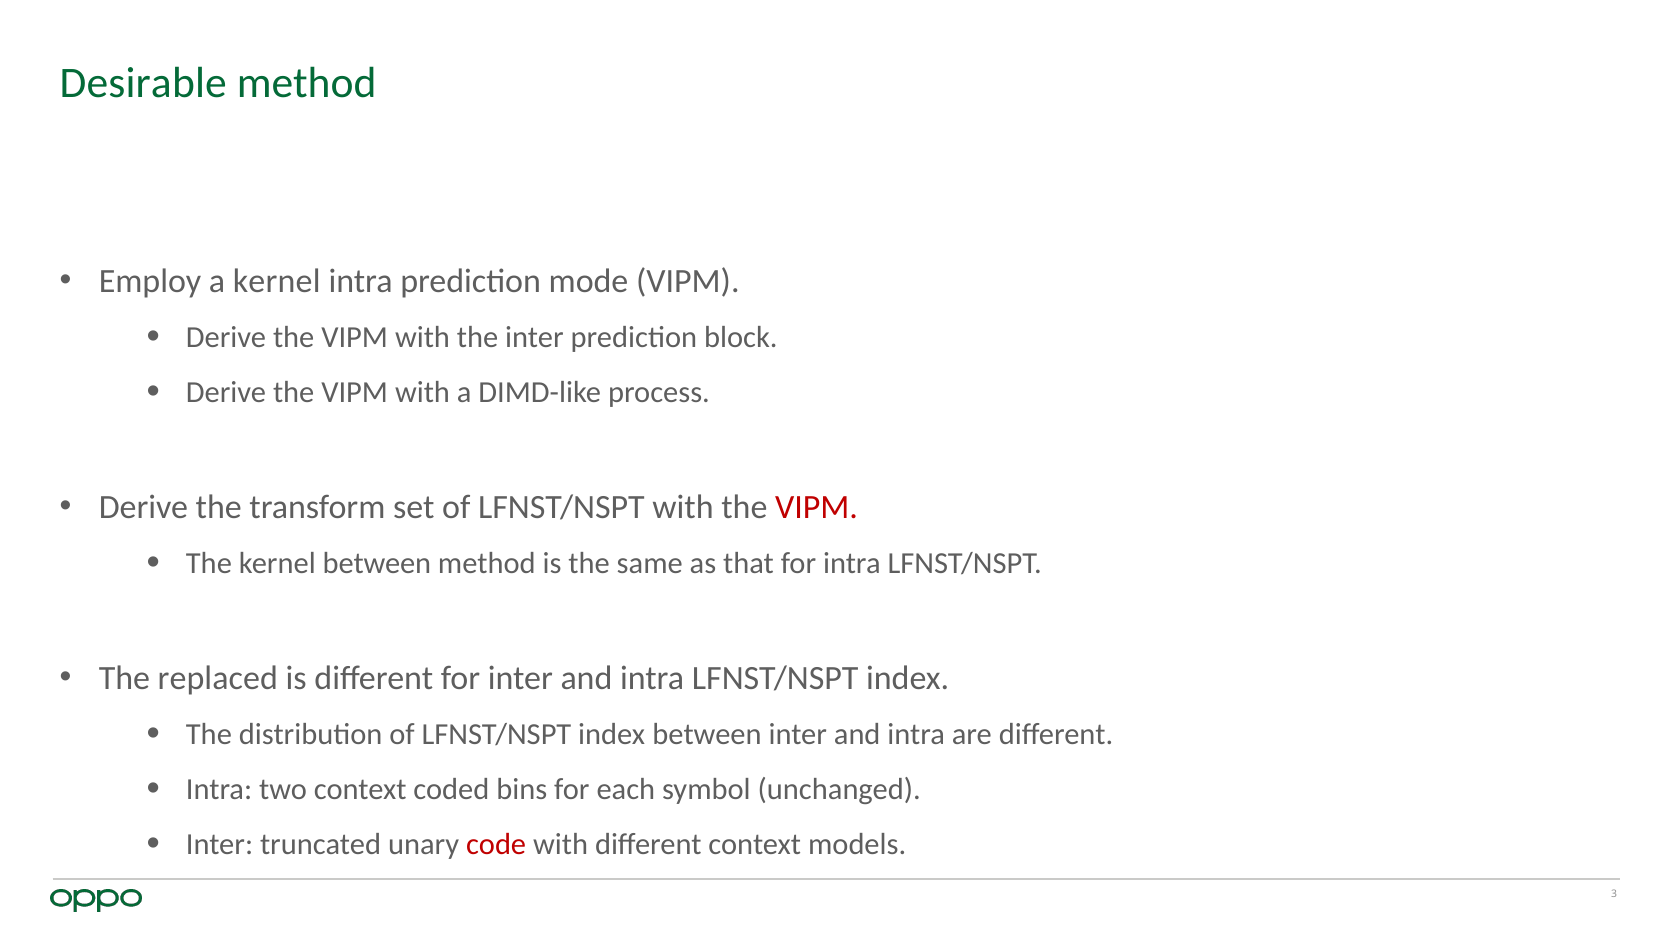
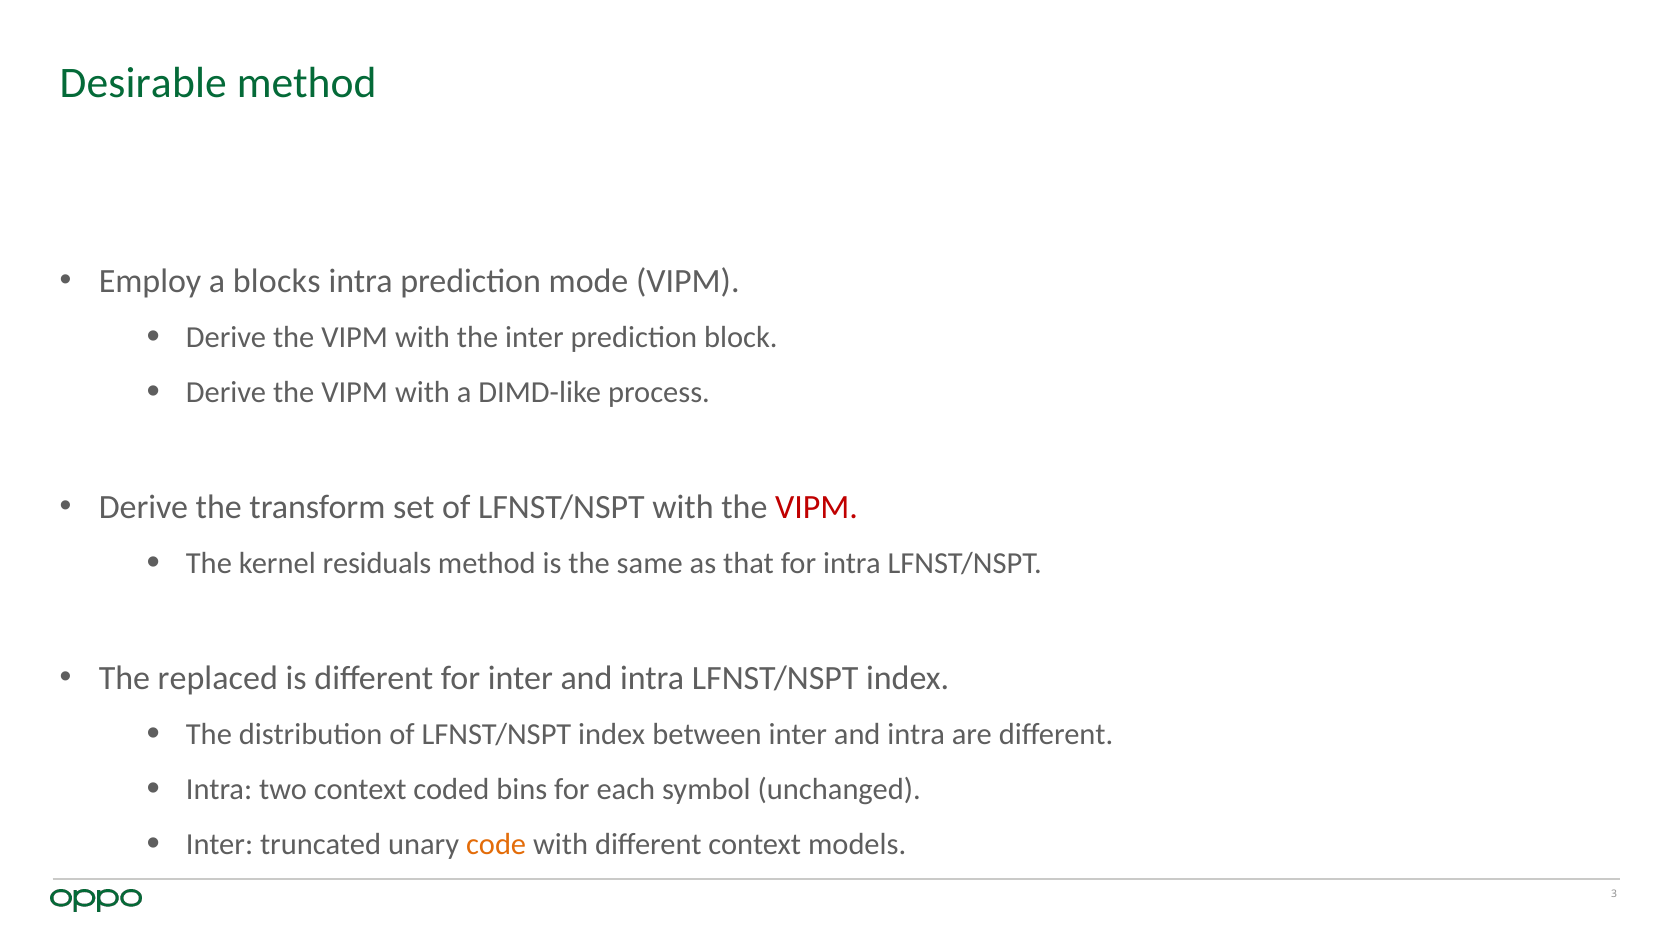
a kernel: kernel -> blocks
kernel between: between -> residuals
code colour: red -> orange
